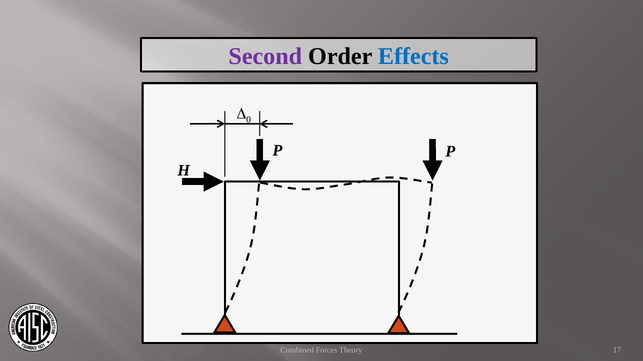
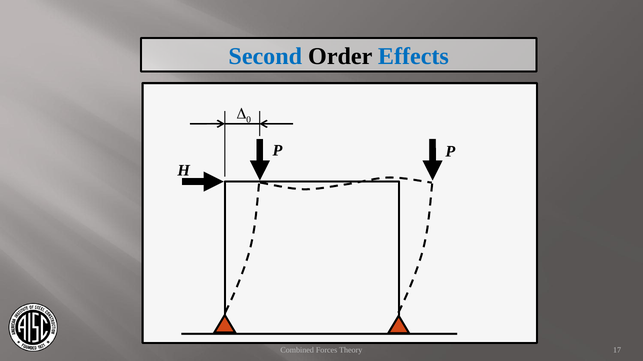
Second colour: purple -> blue
